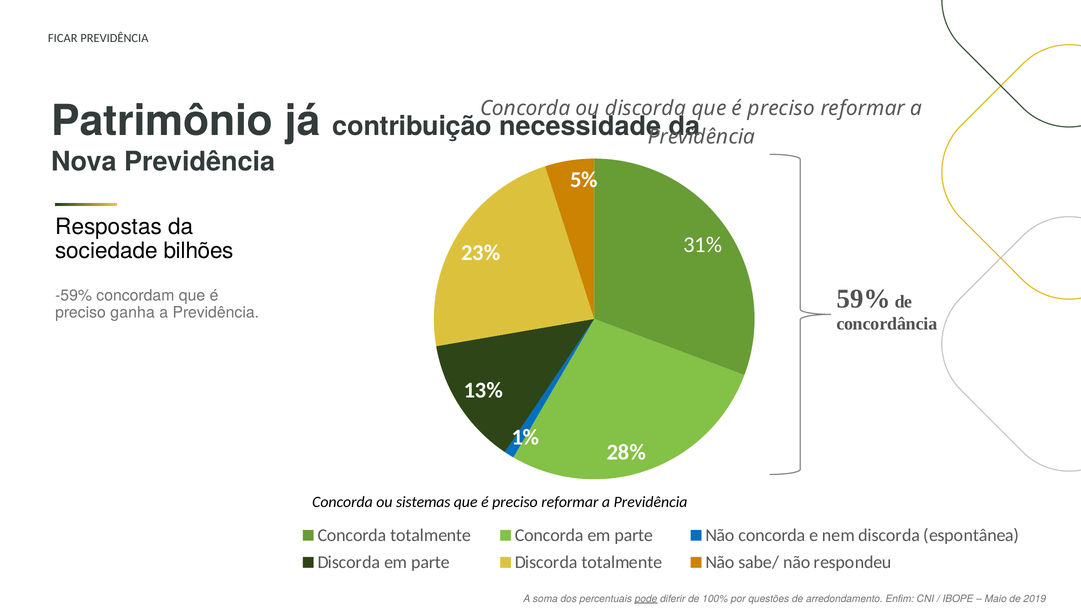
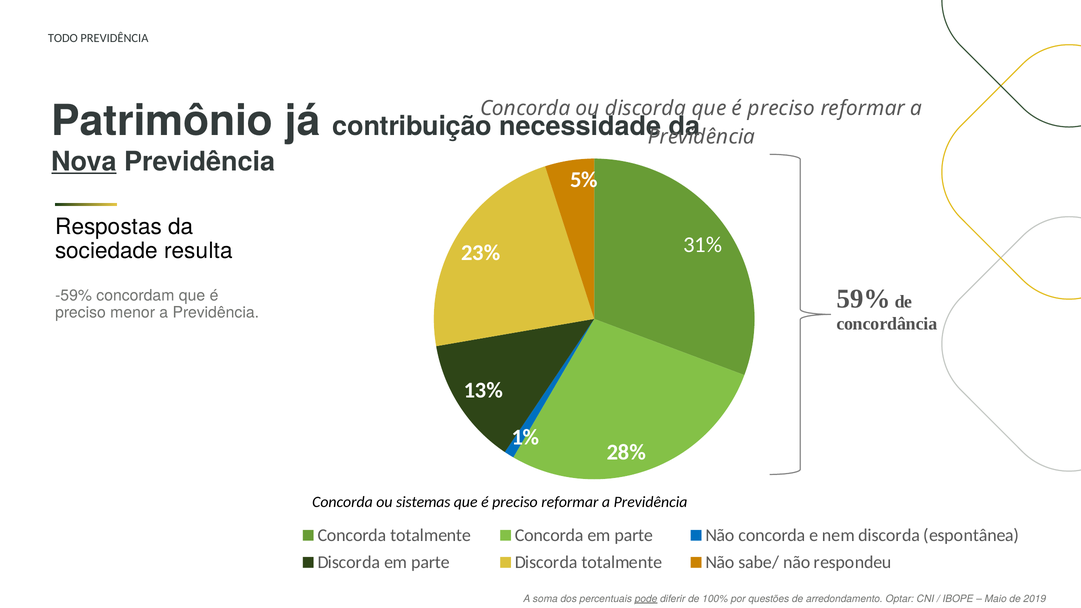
FICAR: FICAR -> TODO
Nova underline: none -> present
bilhões: bilhões -> resulta
ganha: ganha -> menor
Enfim: Enfim -> Optar
